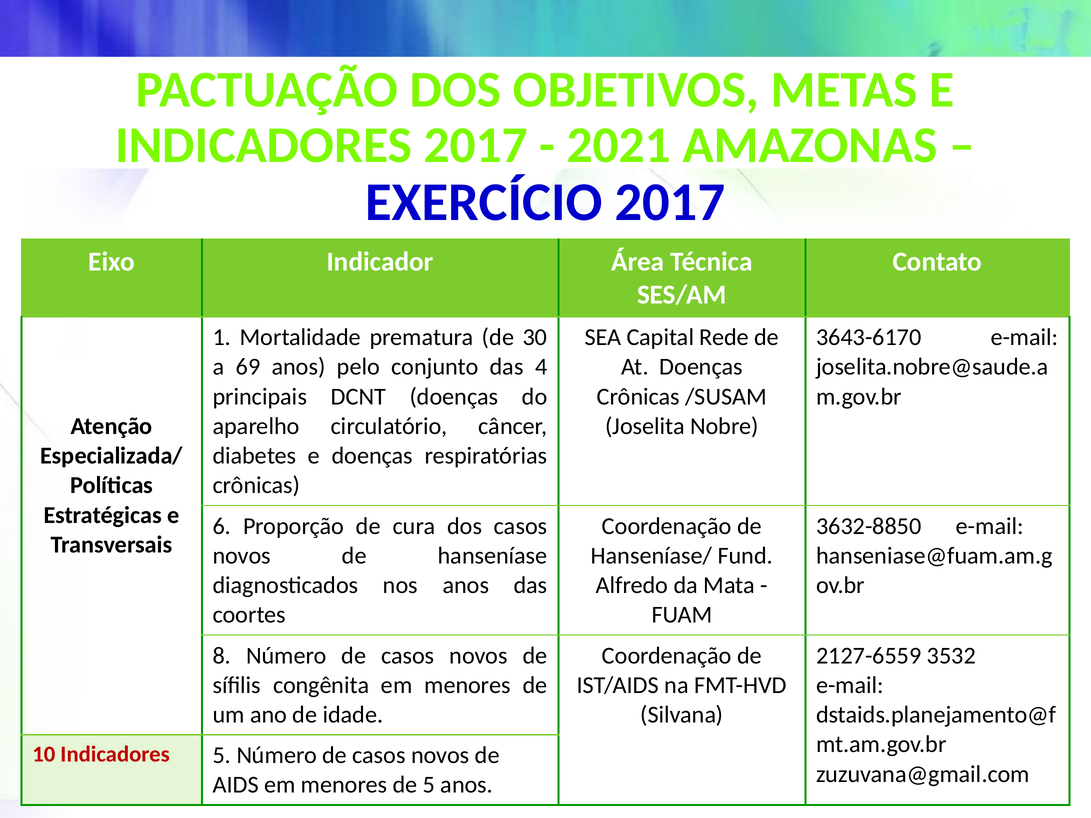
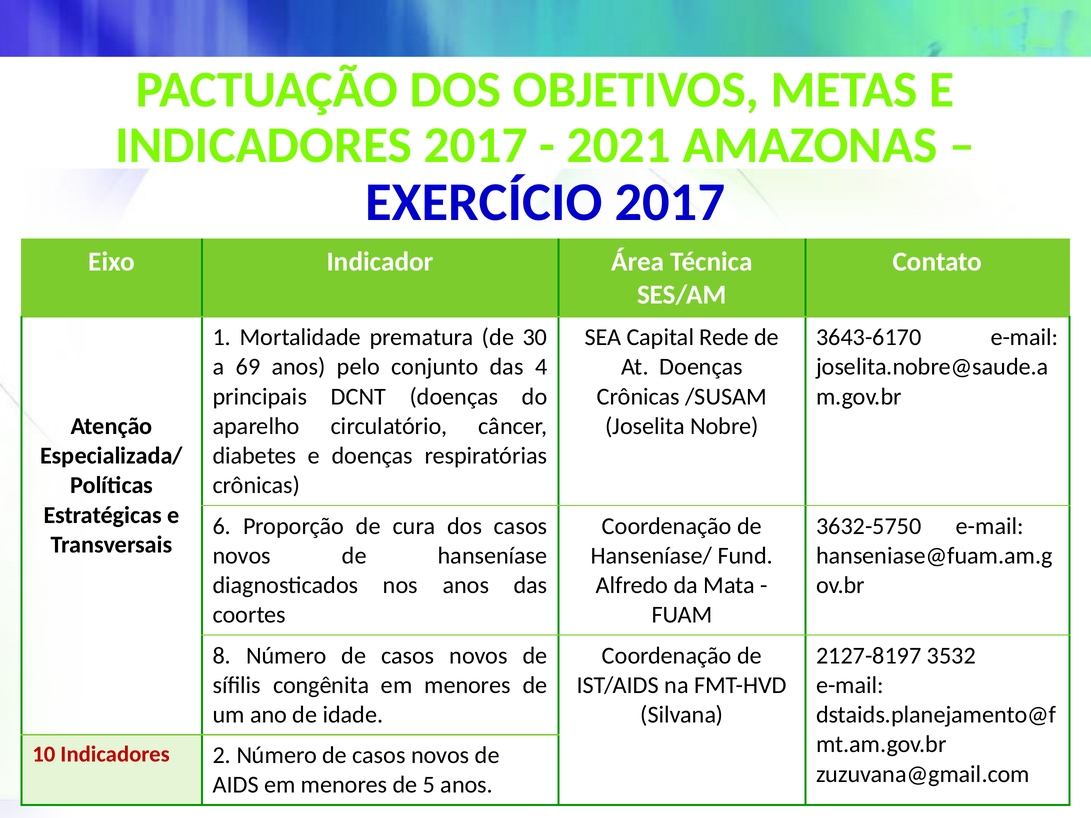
3632-8850: 3632-8850 -> 3632-5750
2127-6559: 2127-6559 -> 2127-8197
Indicadores 5: 5 -> 2
